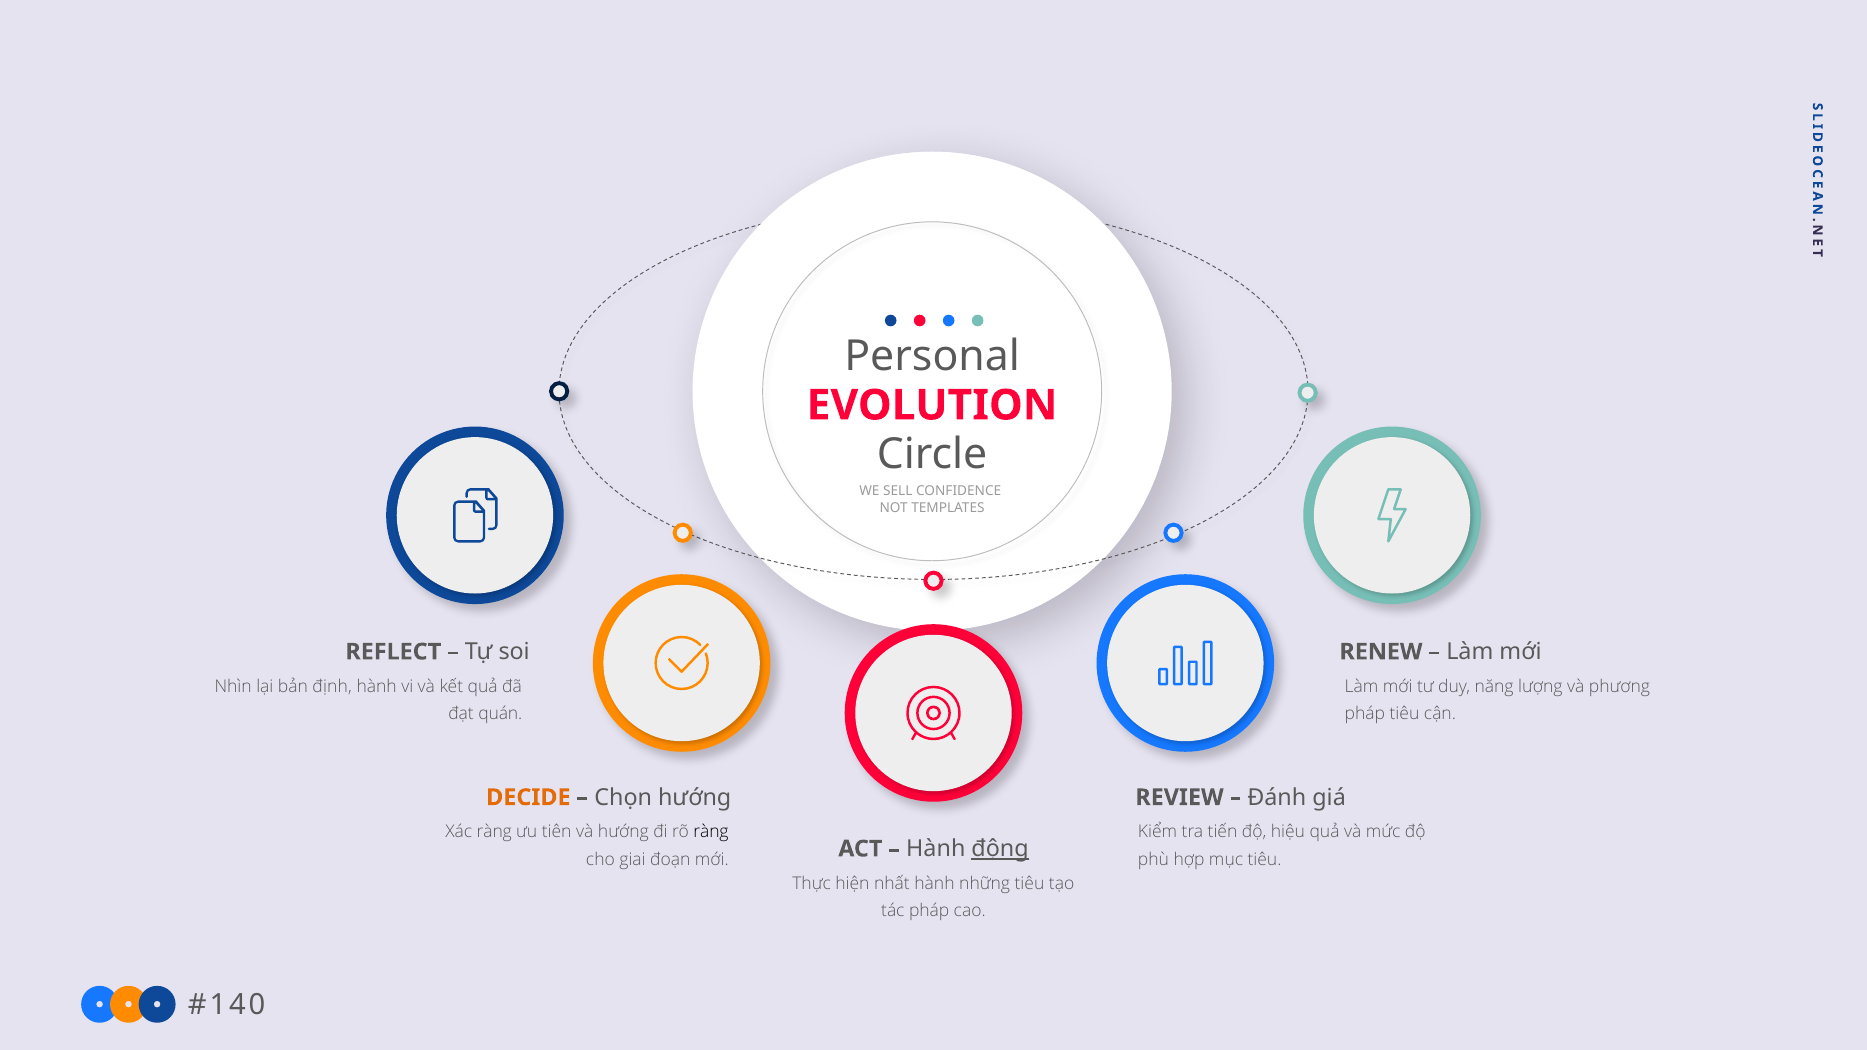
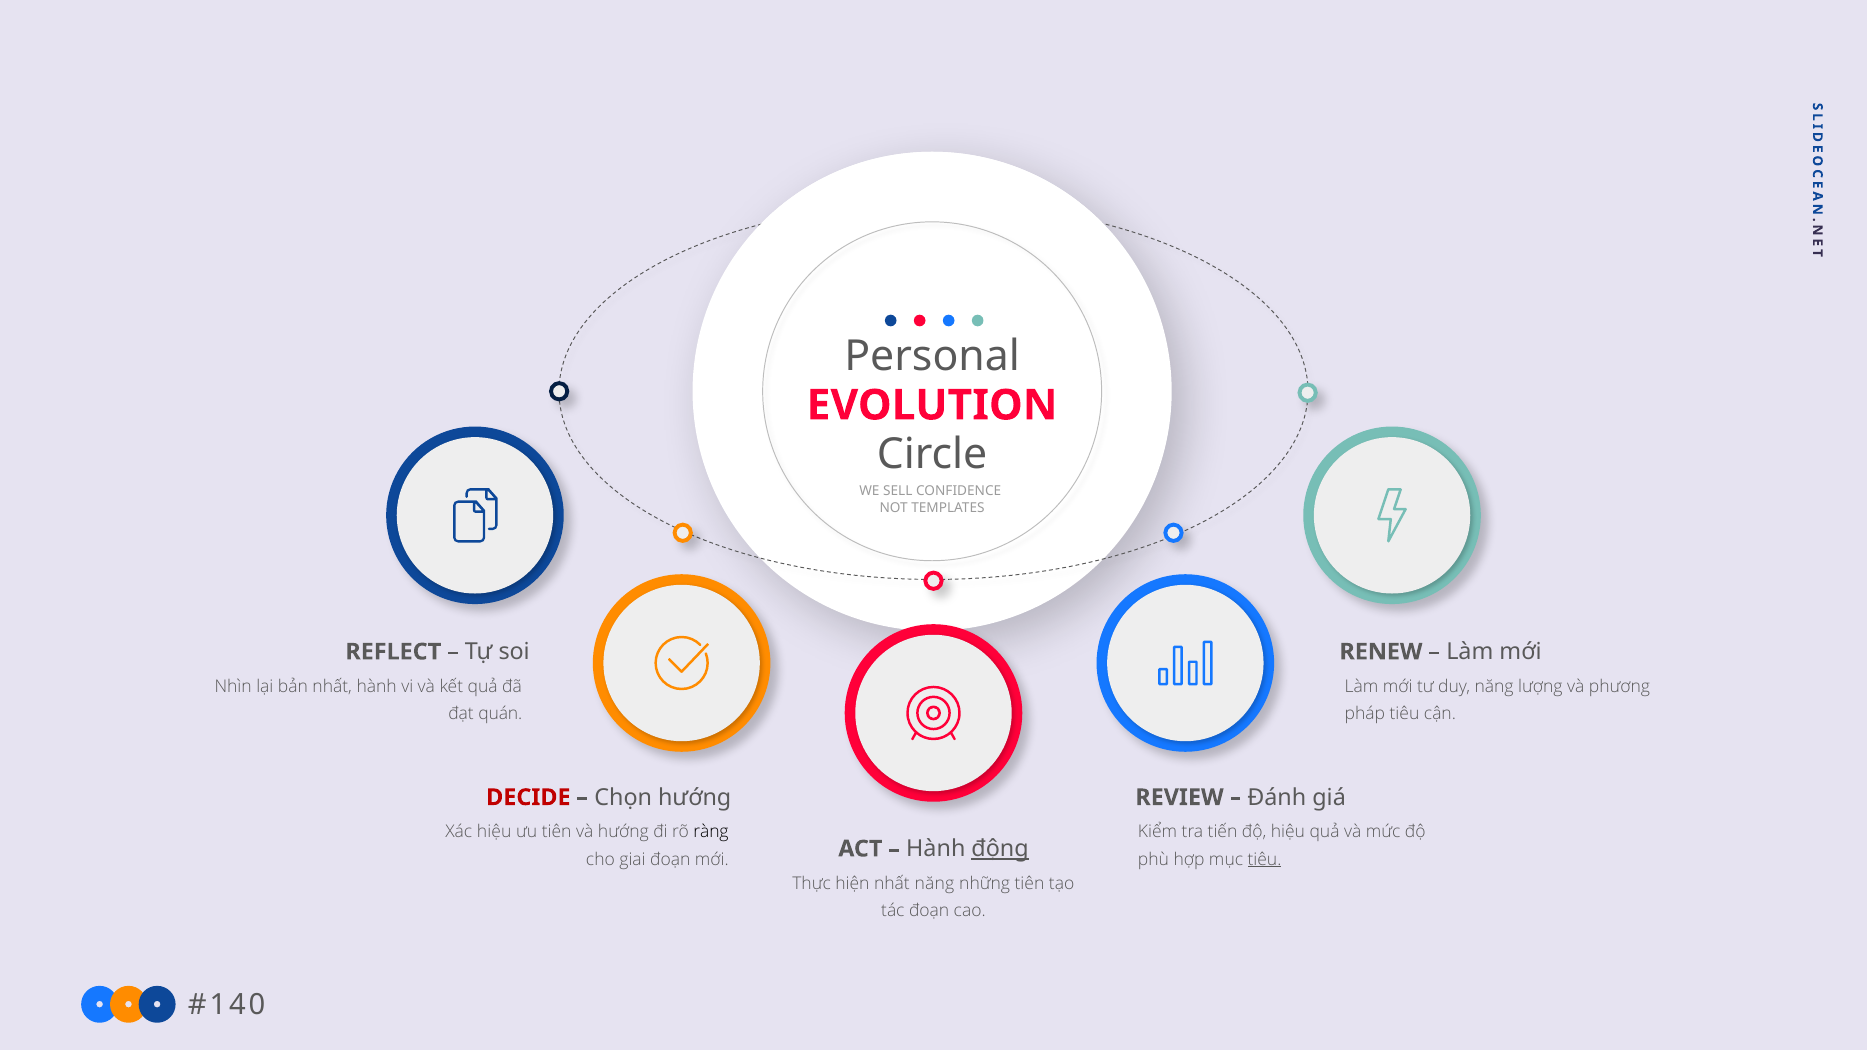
bản định: định -> nhất
DECIDE colour: orange -> red
Xác ràng: ràng -> hiệu
tiêu at (1265, 859) underline: none -> present
nhất hành: hành -> năng
những tiêu: tiêu -> tiên
tác pháp: pháp -> đoạn
